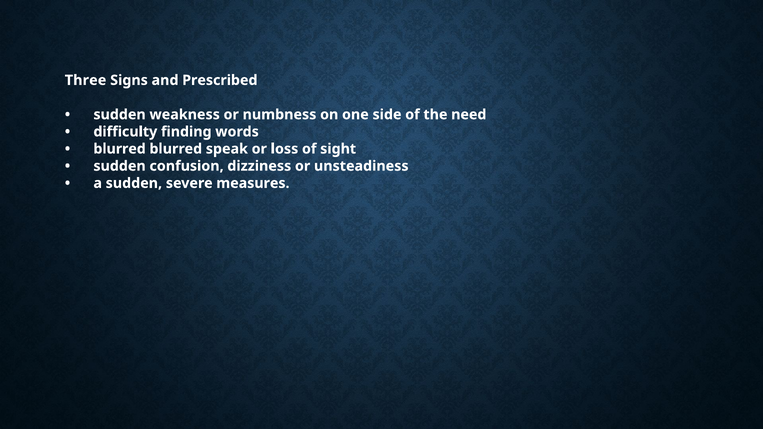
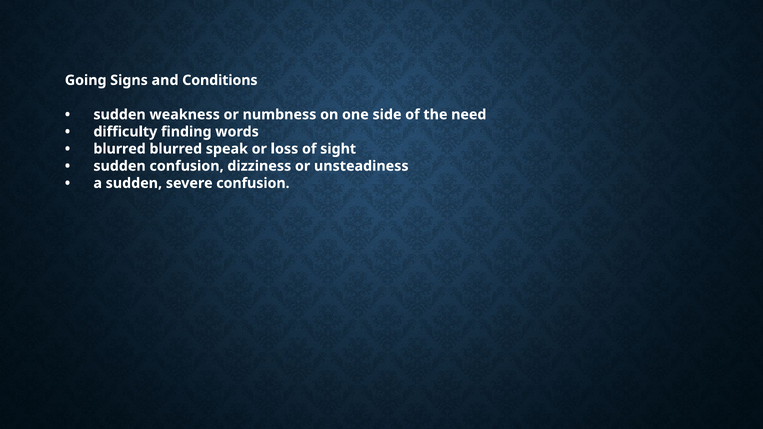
Three: Three -> Going
Prescribed: Prescribed -> Conditions
severe measures: measures -> confusion
